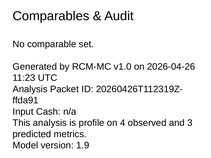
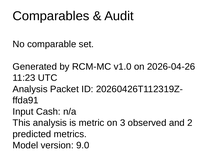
profile: profile -> metric
4: 4 -> 3
3: 3 -> 2
1.9: 1.9 -> 9.0
